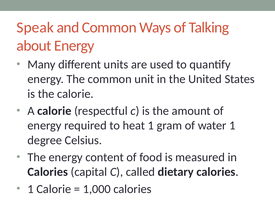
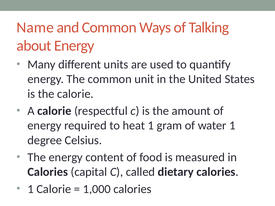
Speak: Speak -> Name
